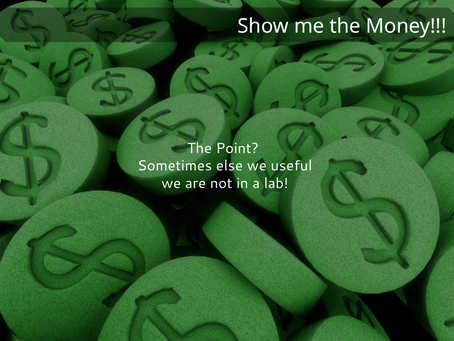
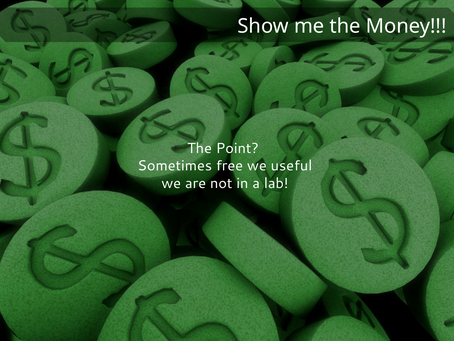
else: else -> free
